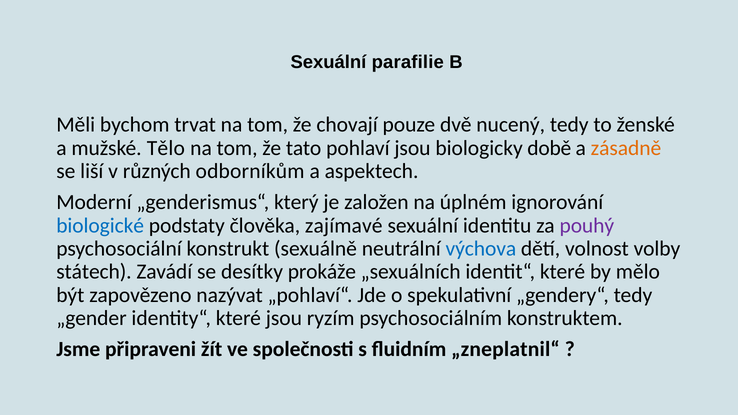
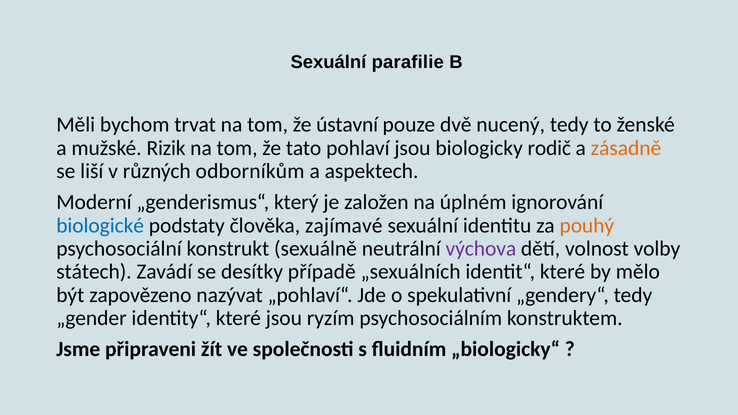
chovají: chovají -> ústavní
Tělo: Tělo -> Rizik
době: době -> rodič
pouhý colour: purple -> orange
výchova colour: blue -> purple
prokáže: prokáže -> případě
„zneplatnil“: „zneplatnil“ -> „biologicky“
